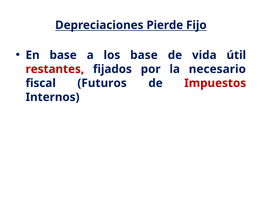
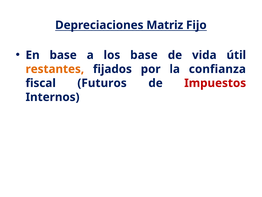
Pierde: Pierde -> Matriz
restantes colour: red -> orange
necesario: necesario -> confianza
